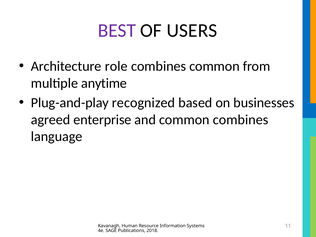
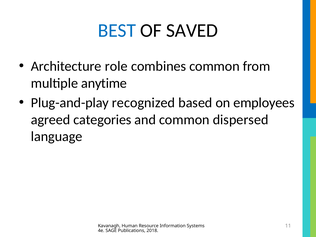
BEST colour: purple -> blue
USERS: USERS -> SAVED
businesses: businesses -> employees
enterprise: enterprise -> categories
common combines: combines -> dispersed
